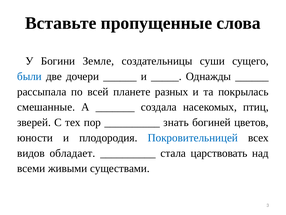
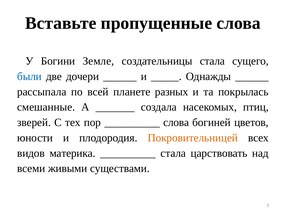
создательницы суши: суши -> стала
знать at (176, 122): знать -> слова
Покровительницей colour: blue -> orange
обладает: обладает -> материка
